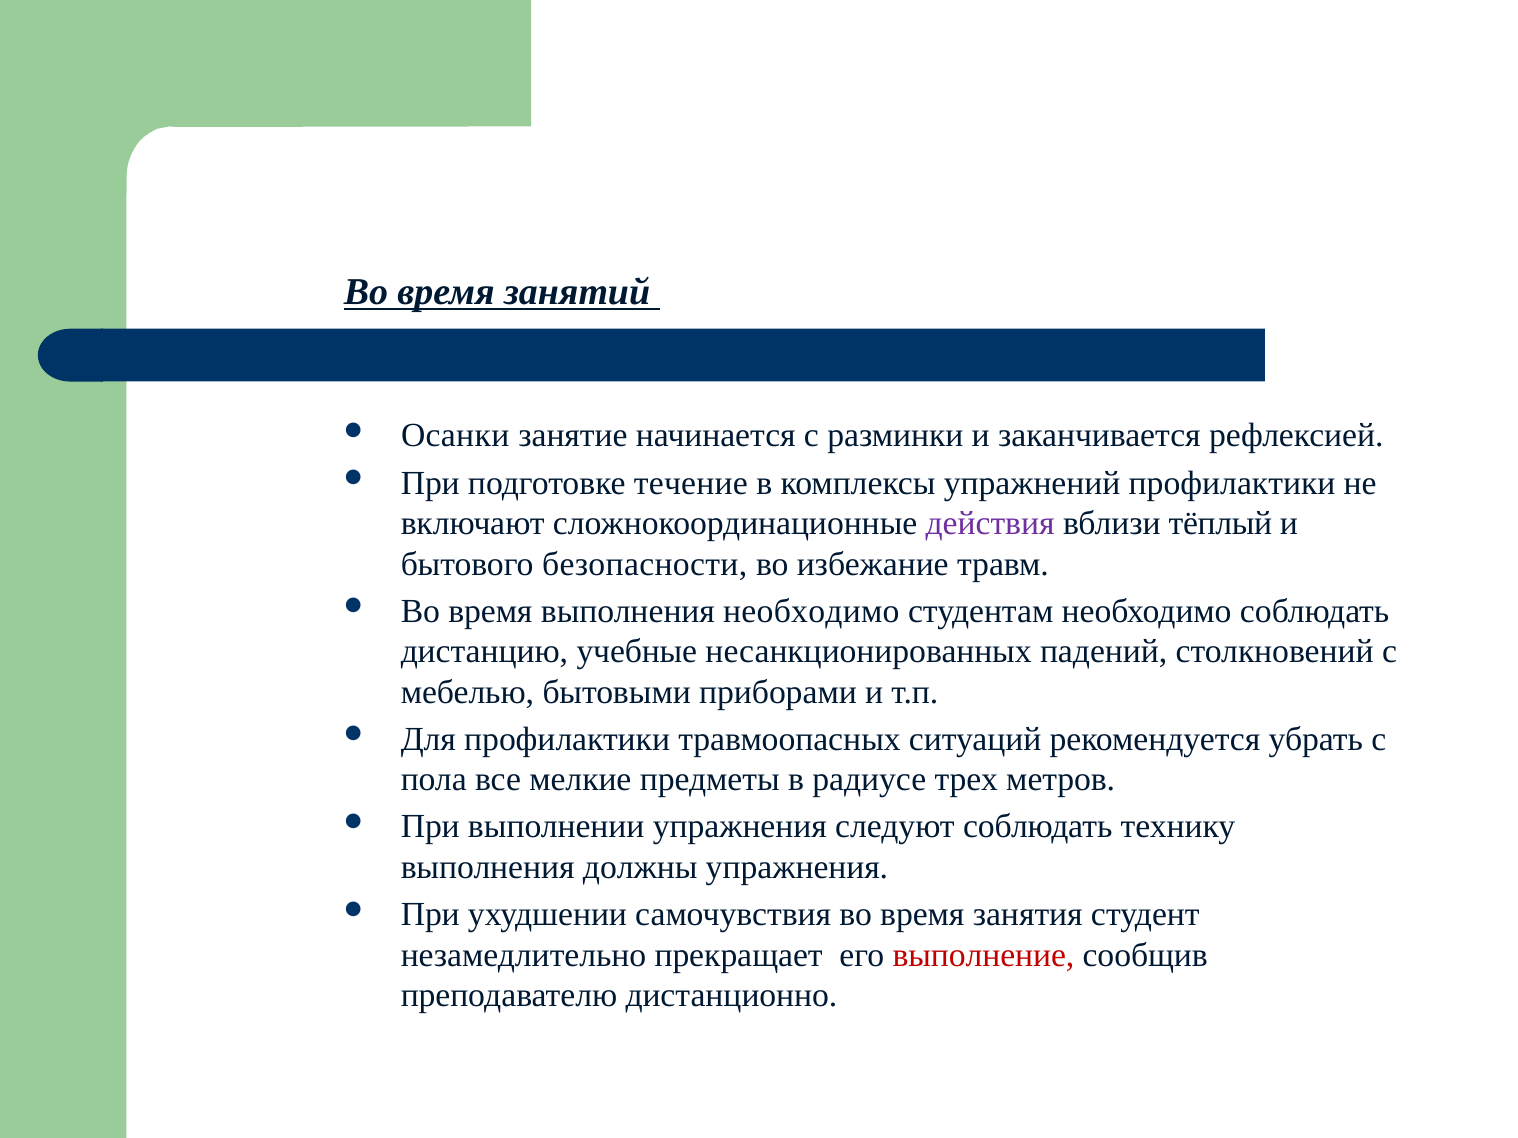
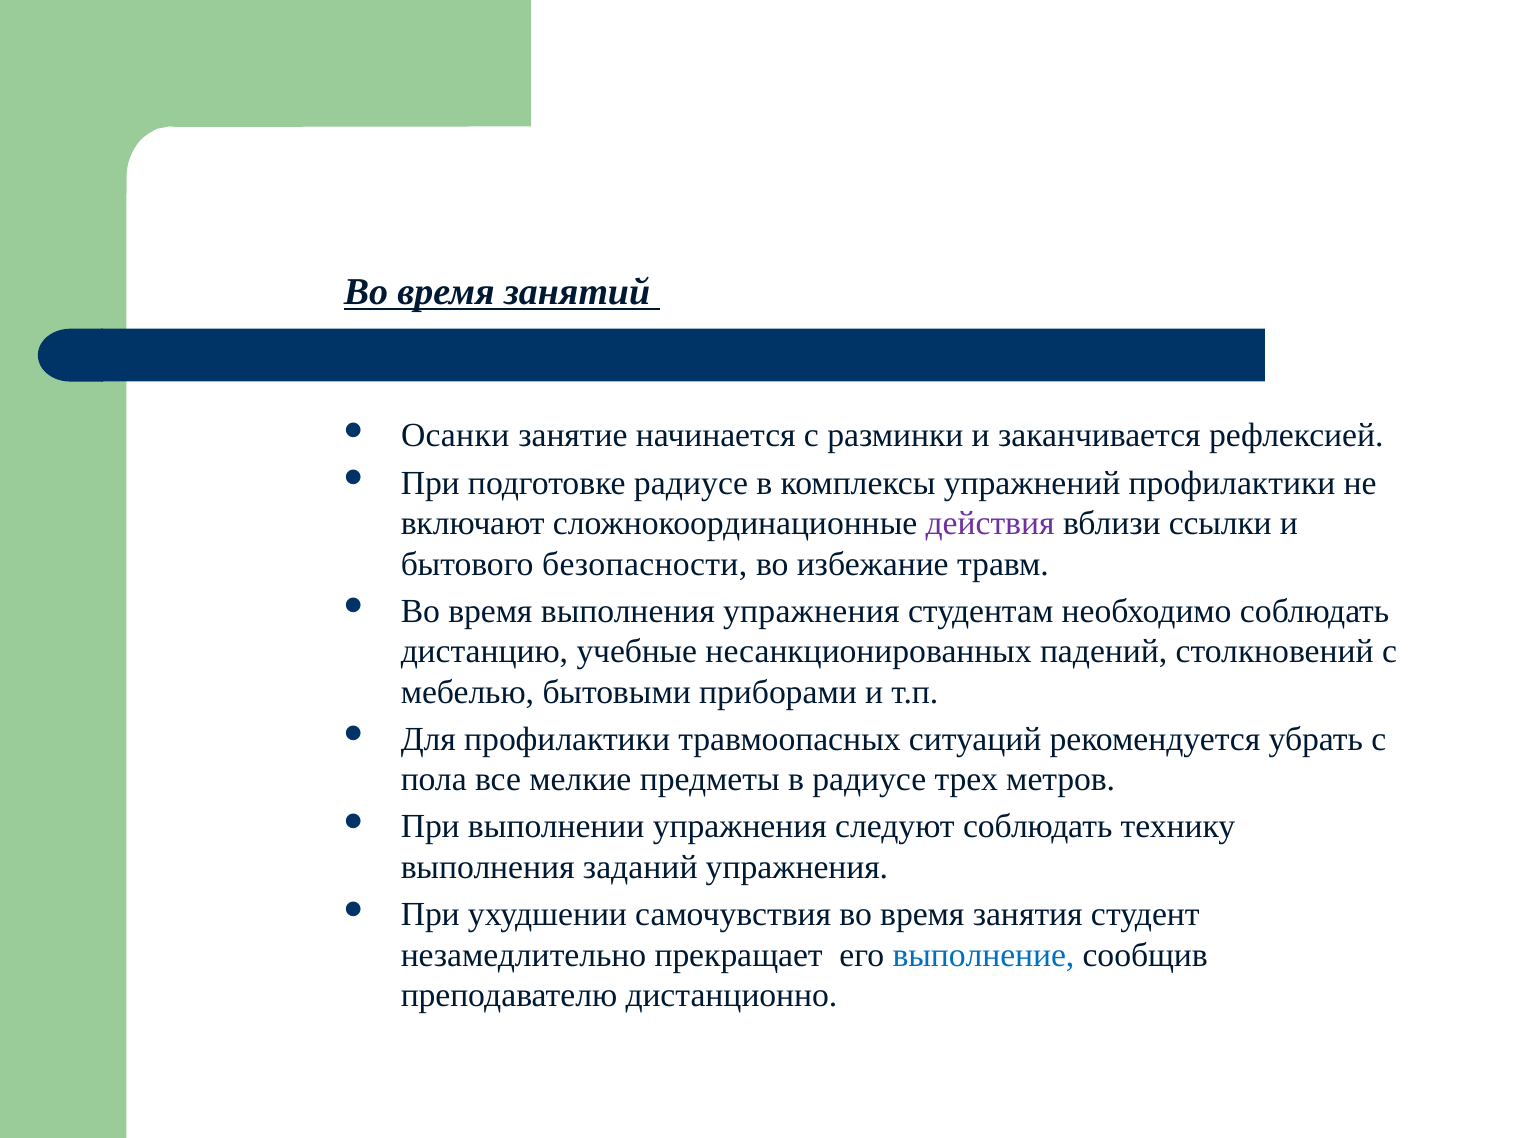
подготовке течение: течение -> радиусе
тёплый: тёплый -> ссылки
выполнения необходимо: необходимо -> упражнения
должны: должны -> заданий
выполнение colour: red -> blue
